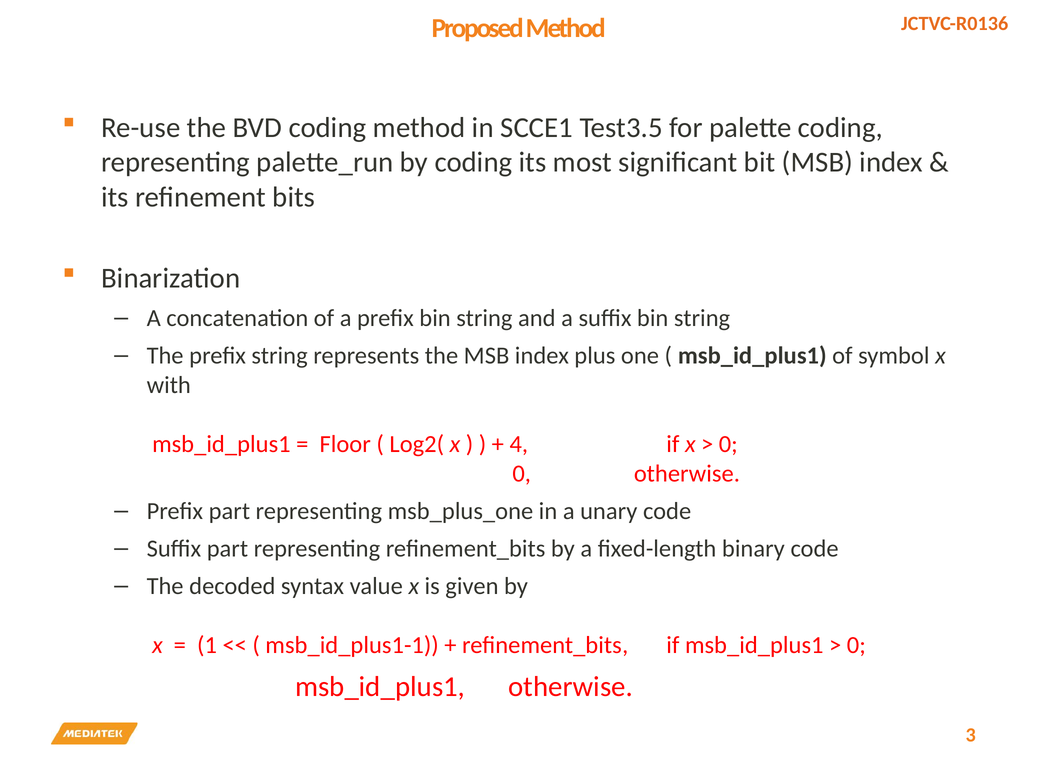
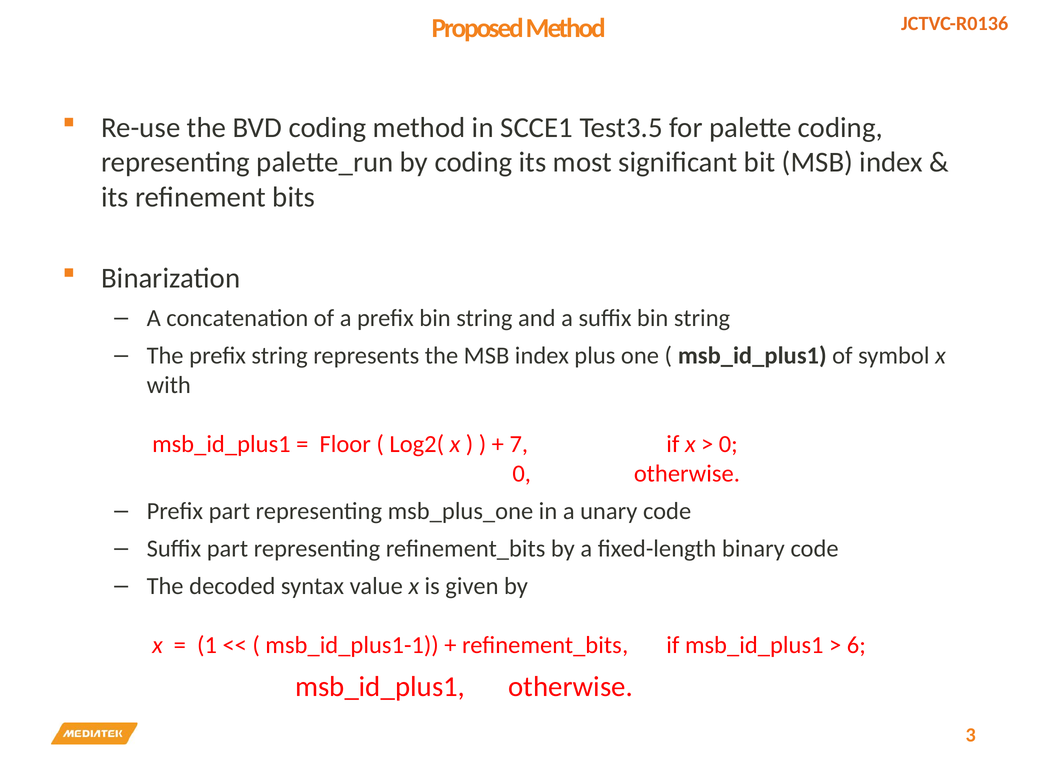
4: 4 -> 7
0 at (856, 645): 0 -> 6
